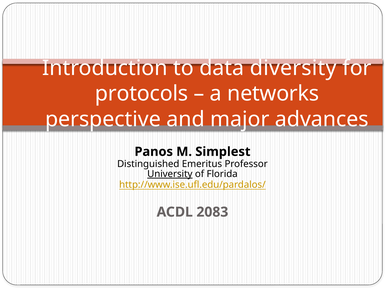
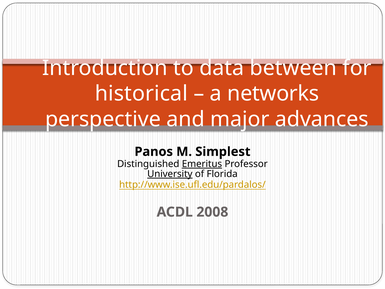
diversity: diversity -> between
protocols: protocols -> historical
Emeritus underline: none -> present
2083: 2083 -> 2008
